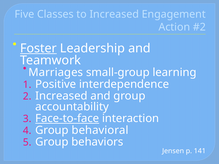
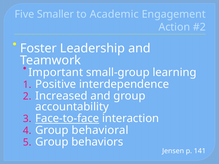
Classes: Classes -> Smaller
to Increased: Increased -> Academic
Foster underline: present -> none
Marriages: Marriages -> Important
